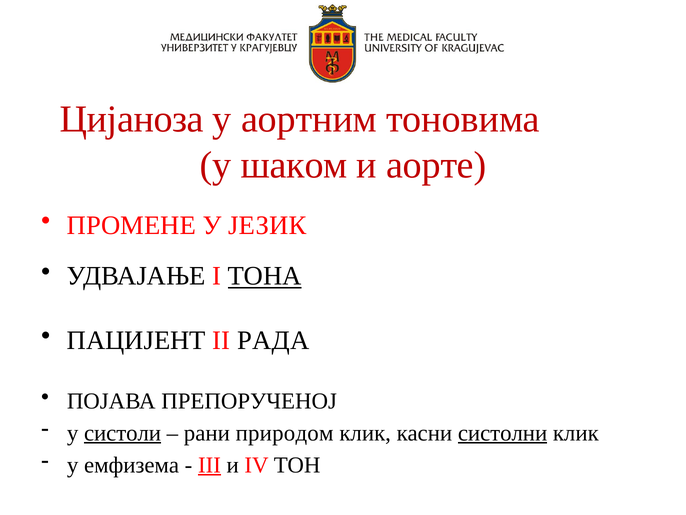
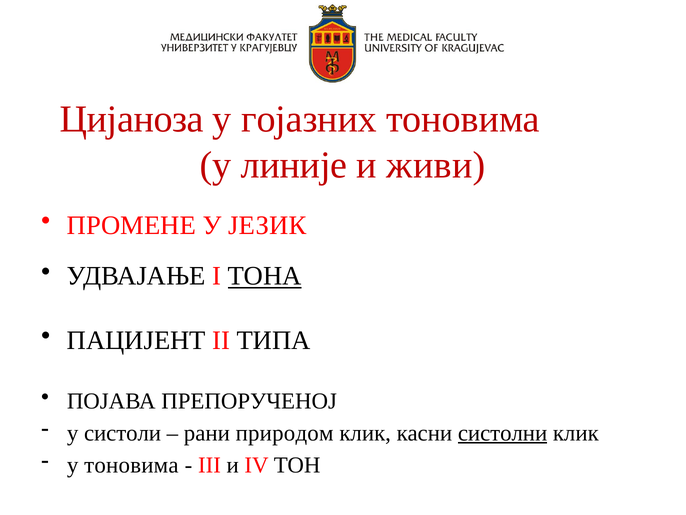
аортним: аортним -> гојазних
шаком: шаком -> линије
аорте: аорте -> живи
РАДА: РАДА -> ТИПА
систоли underline: present -> none
у емфизема: емфизема -> тоновима
III underline: present -> none
